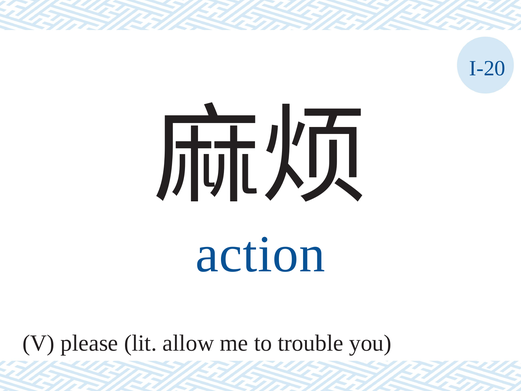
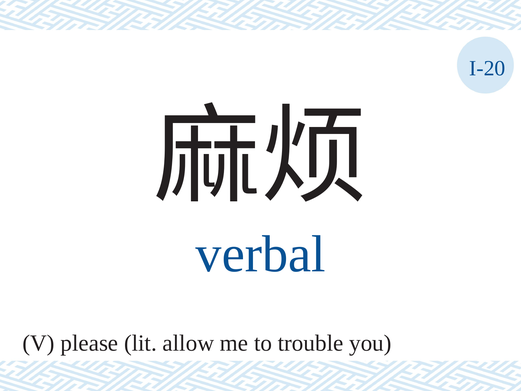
action: action -> verbal
